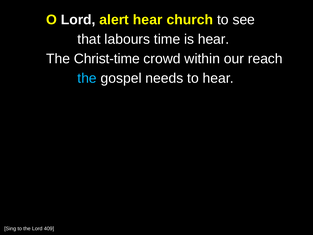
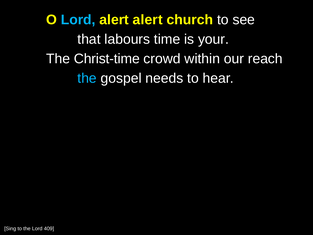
Lord at (78, 20) colour: white -> light blue
alert hear: hear -> alert
is hear: hear -> your
